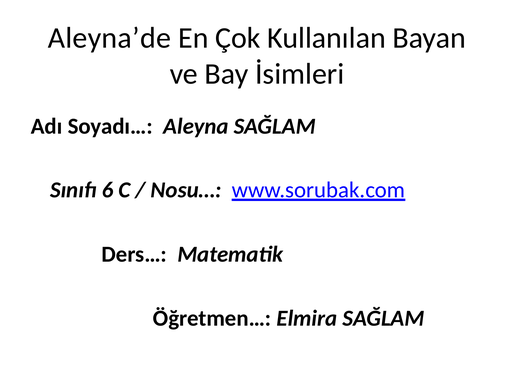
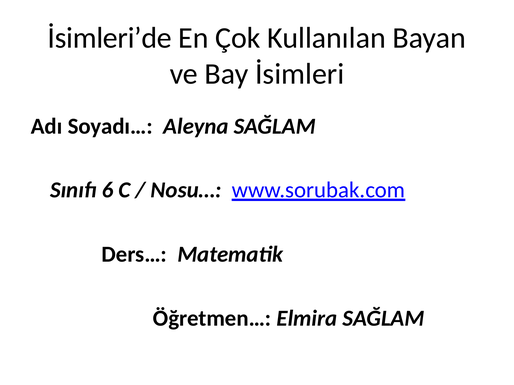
Aleyna’de: Aleyna’de -> İsimleri’de
